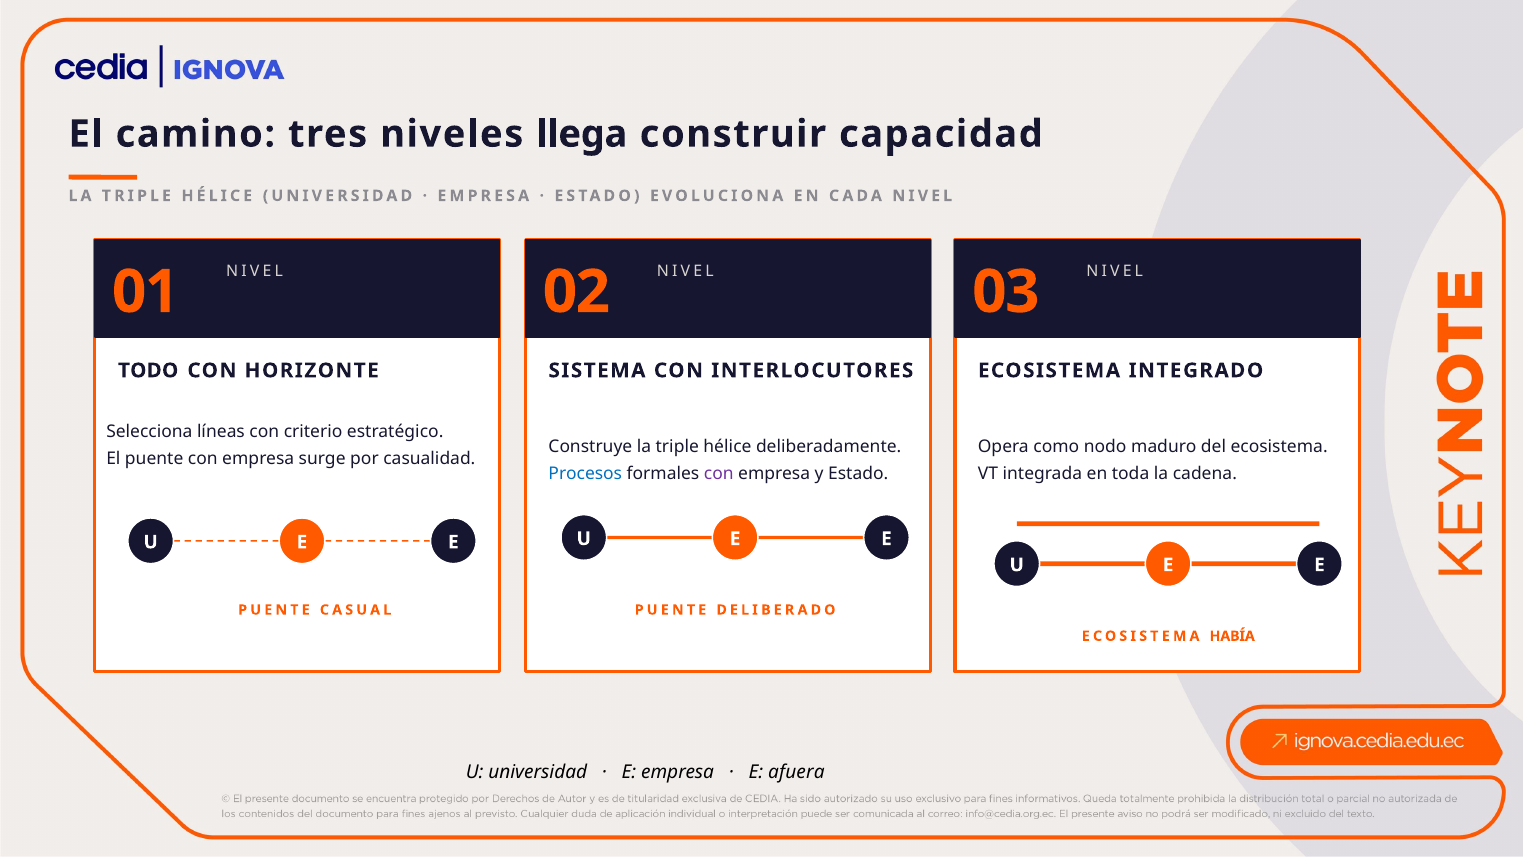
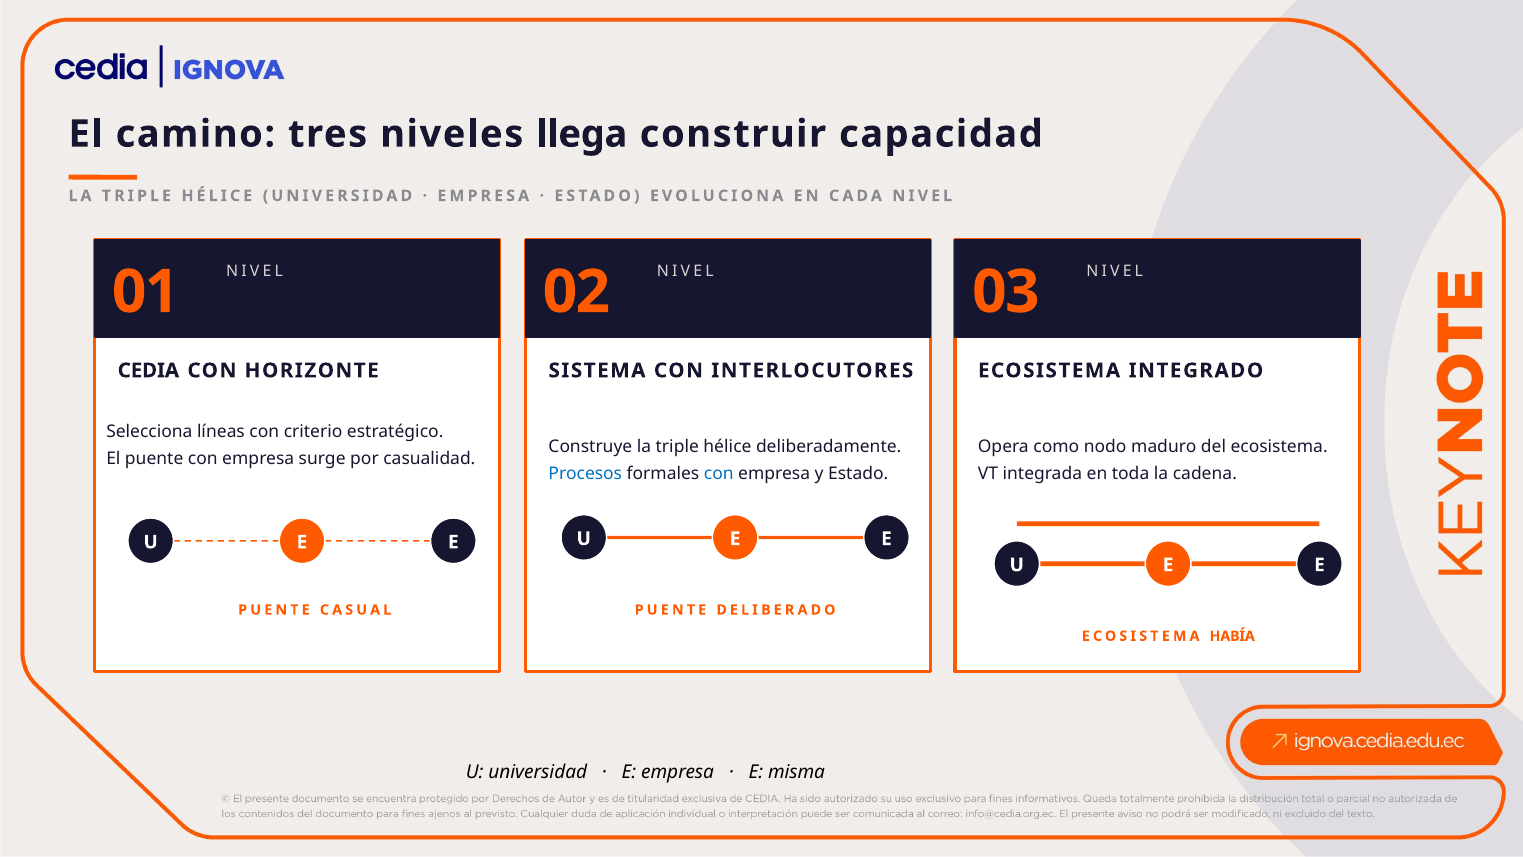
TODO: TODO -> CEDIA
con at (719, 473) colour: purple -> blue
afuera: afuera -> misma
